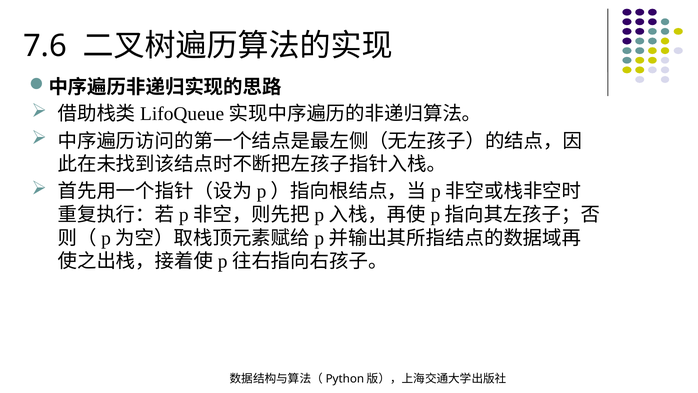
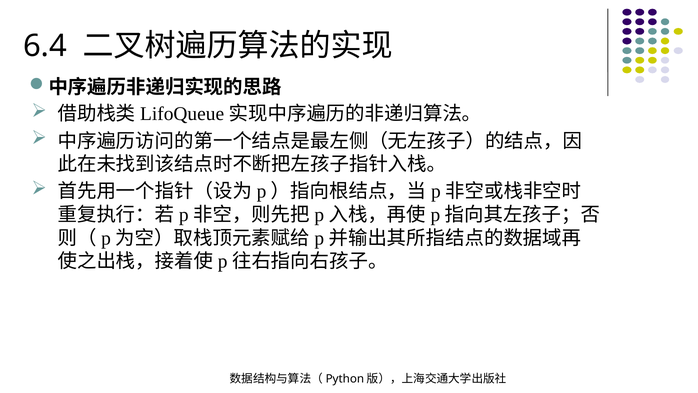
7.6: 7.6 -> 6.4
